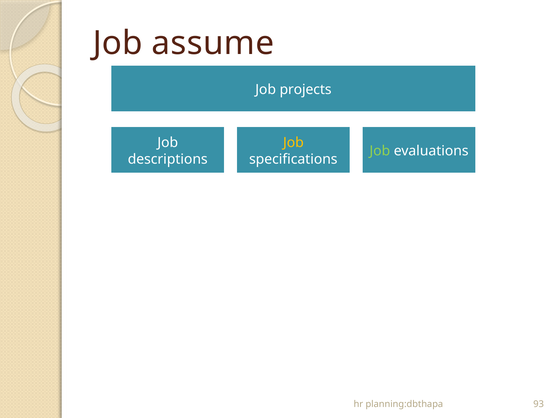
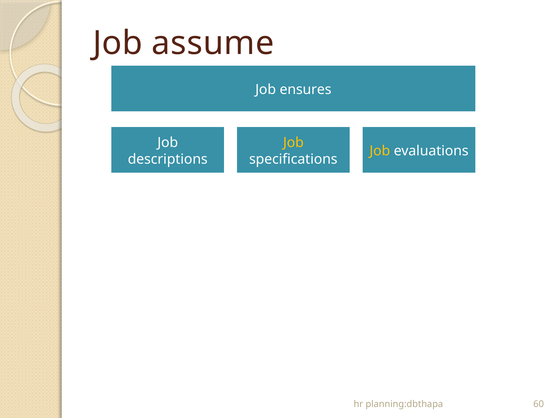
projects: projects -> ensures
Job at (380, 151) colour: light green -> yellow
93: 93 -> 60
